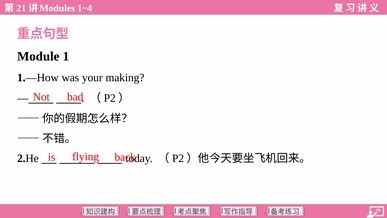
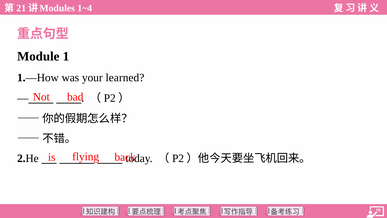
making: making -> learned
